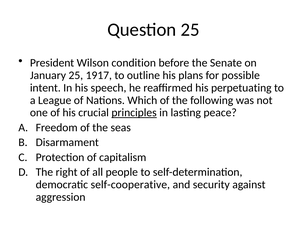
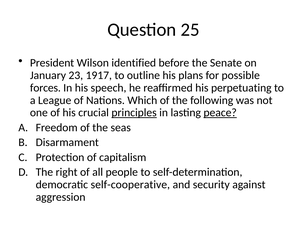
condition: condition -> identified
January 25: 25 -> 23
intent: intent -> forces
peace underline: none -> present
